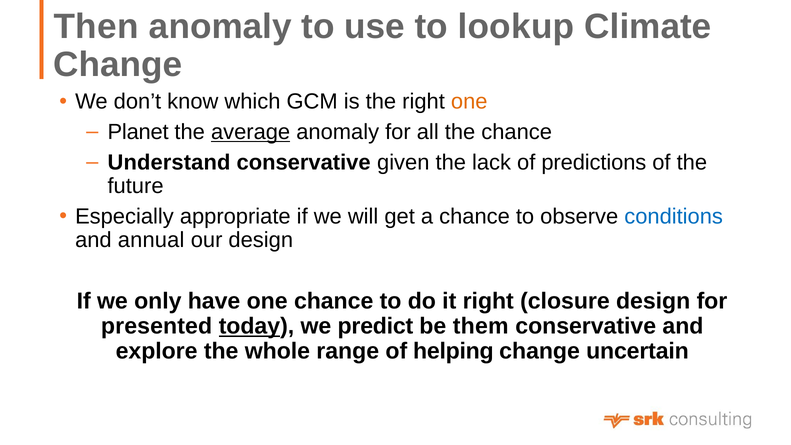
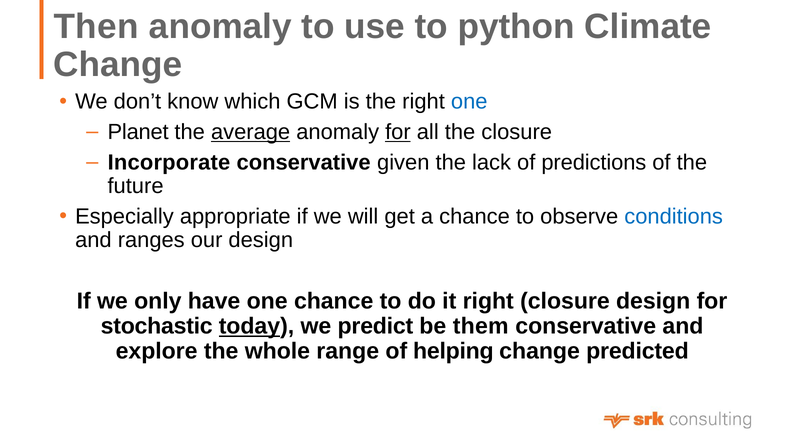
lookup: lookup -> python
one at (469, 102) colour: orange -> blue
for at (398, 132) underline: none -> present
the chance: chance -> closure
Understand: Understand -> Incorporate
annual: annual -> ranges
presented: presented -> stochastic
uncertain: uncertain -> predicted
